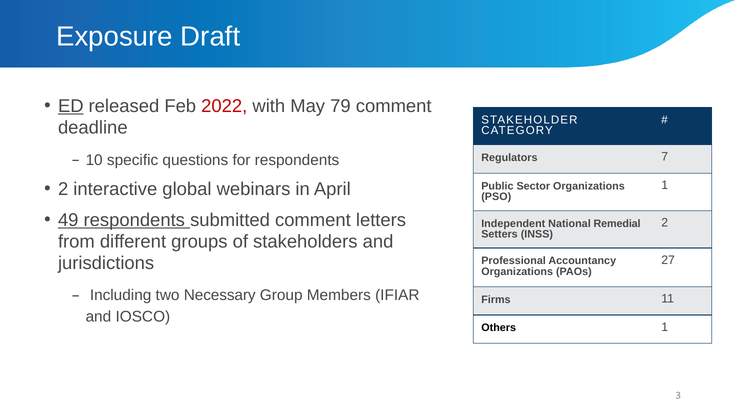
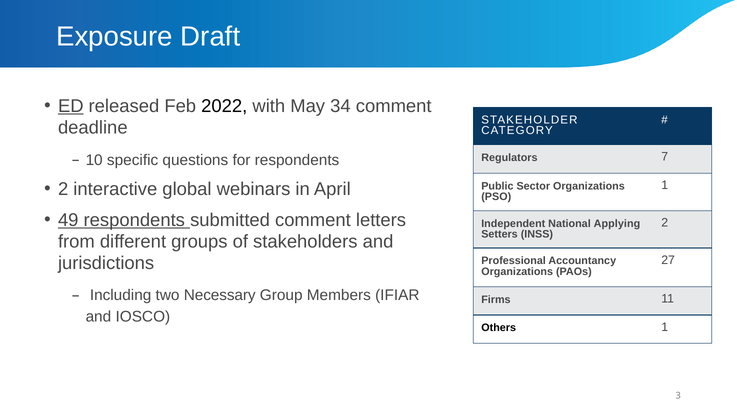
2022 colour: red -> black
79: 79 -> 34
Remedial: Remedial -> Applying
